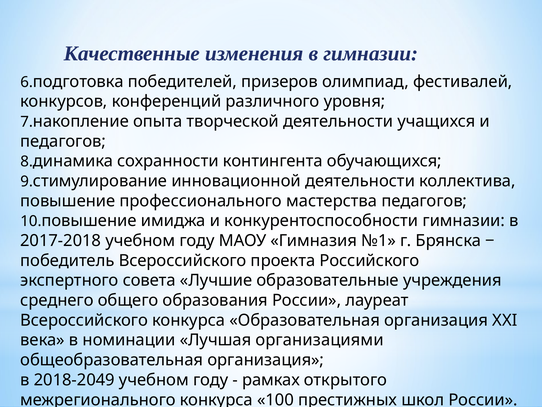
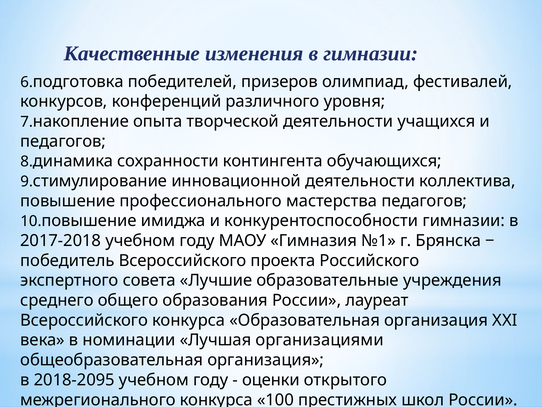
2018-2049: 2018-2049 -> 2018-2095
рамках: рамках -> оценки
